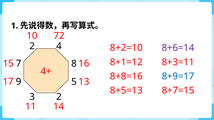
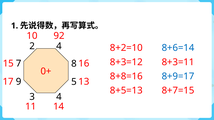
72: 72 -> 92
8+6=14 colour: purple -> blue
8+1=12: 8+1=12 -> 8+3=12
4+: 4+ -> 0+
3 2: 2 -> 4
